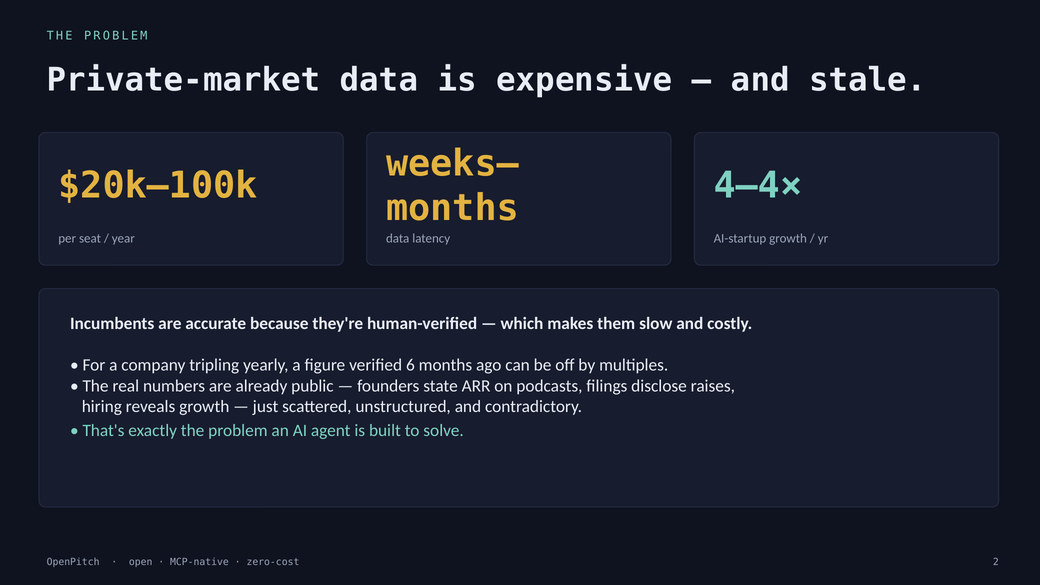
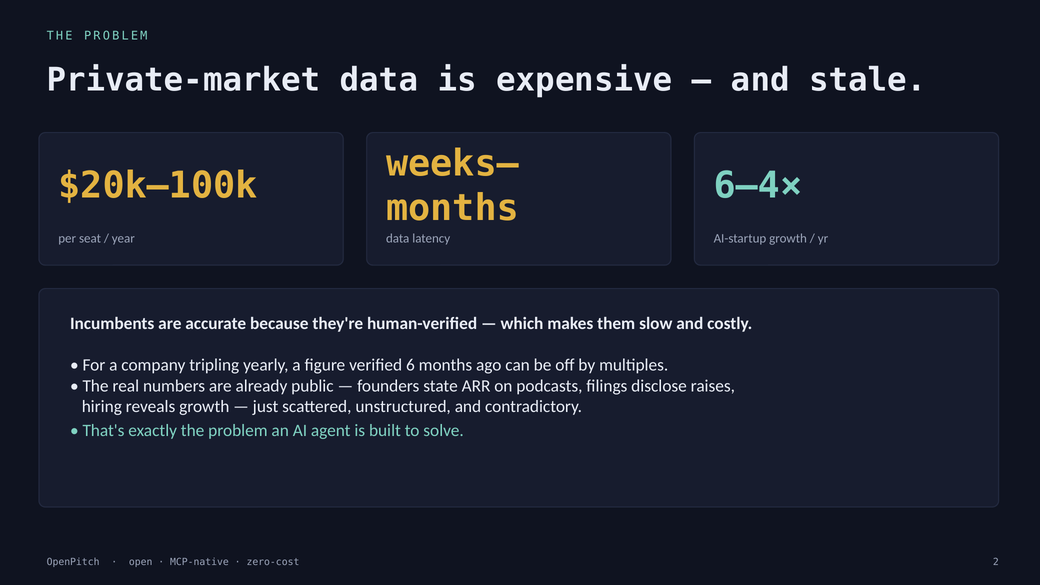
4–4×: 4–4× -> 6–4×
